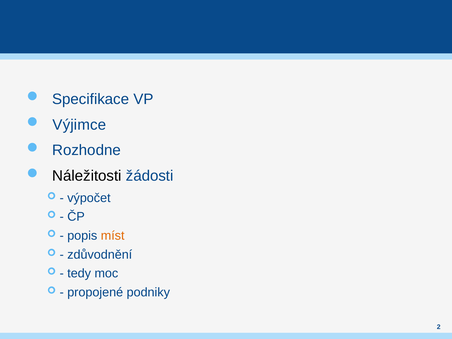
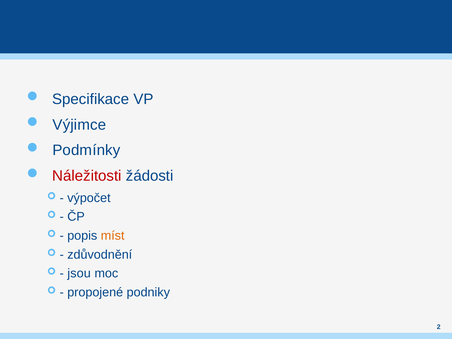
Rozhodne: Rozhodne -> Podmínky
Náležitosti colour: black -> red
tedy: tedy -> jsou
